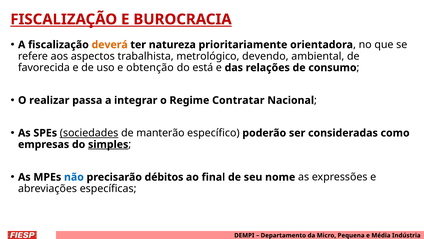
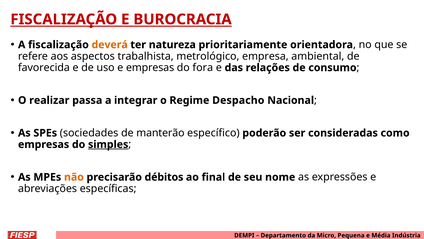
devendo: devendo -> empresa
e obtenção: obtenção -> empresas
está: está -> fora
Contratar: Contratar -> Despacho
sociedades underline: present -> none
não colour: blue -> orange
